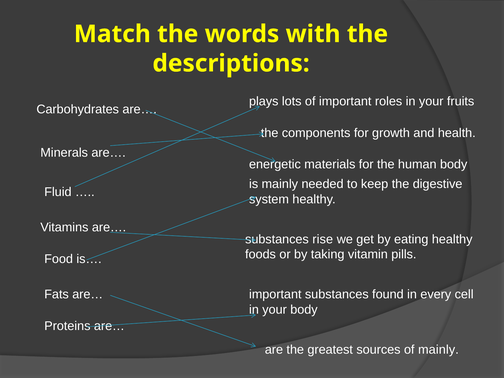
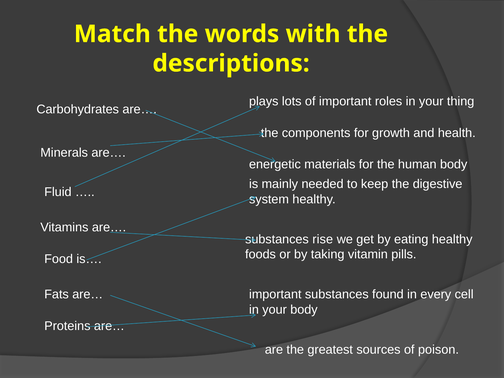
fruits: fruits -> thing
of mainly: mainly -> poison
